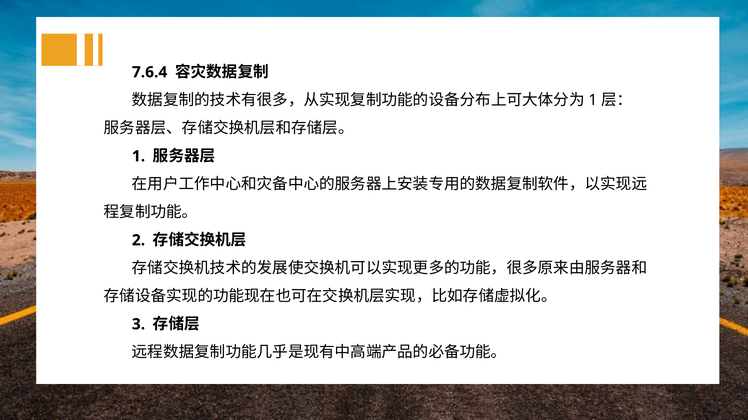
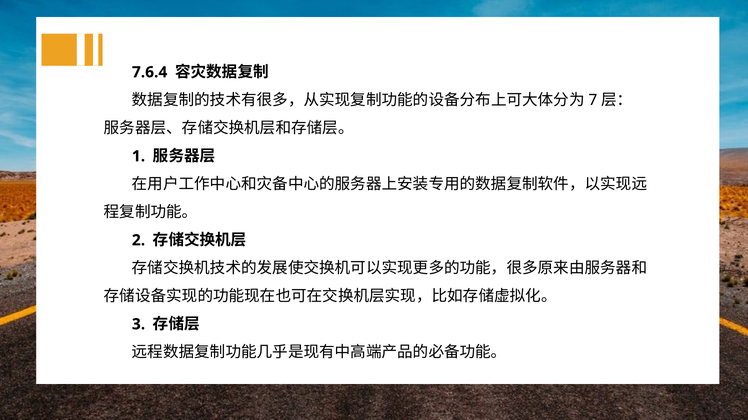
1 at (593, 100): 1 -> 7
